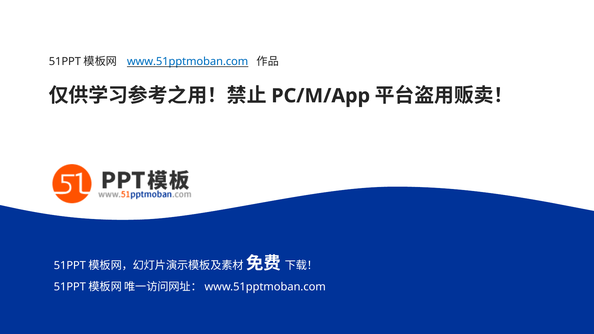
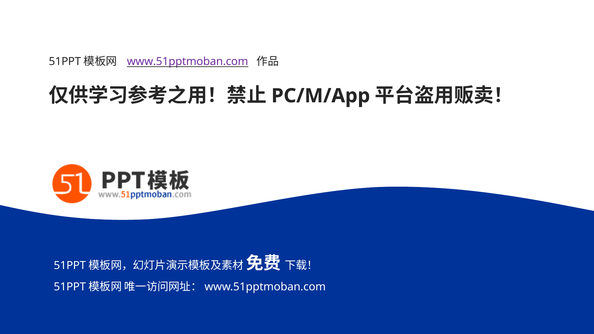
www.51pptmoban.com colour: blue -> purple
